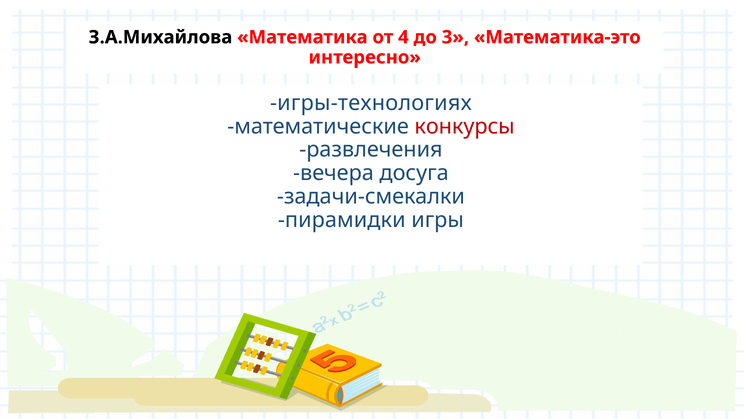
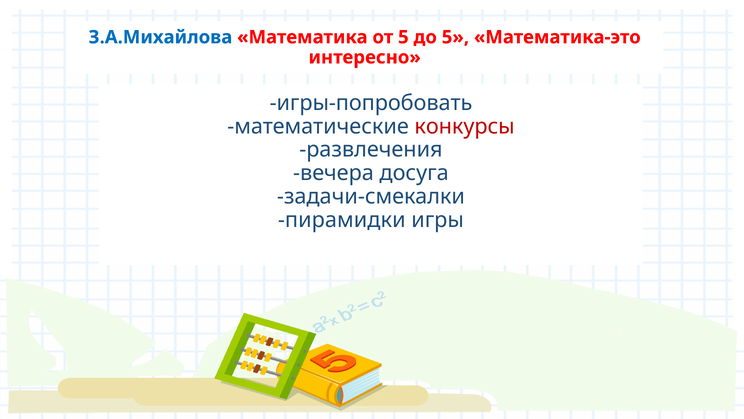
З.А.Михайлова colour: black -> blue
от 4: 4 -> 5
до 3: 3 -> 5
игры-технологиях: игры-технологиях -> игры-попробовать
